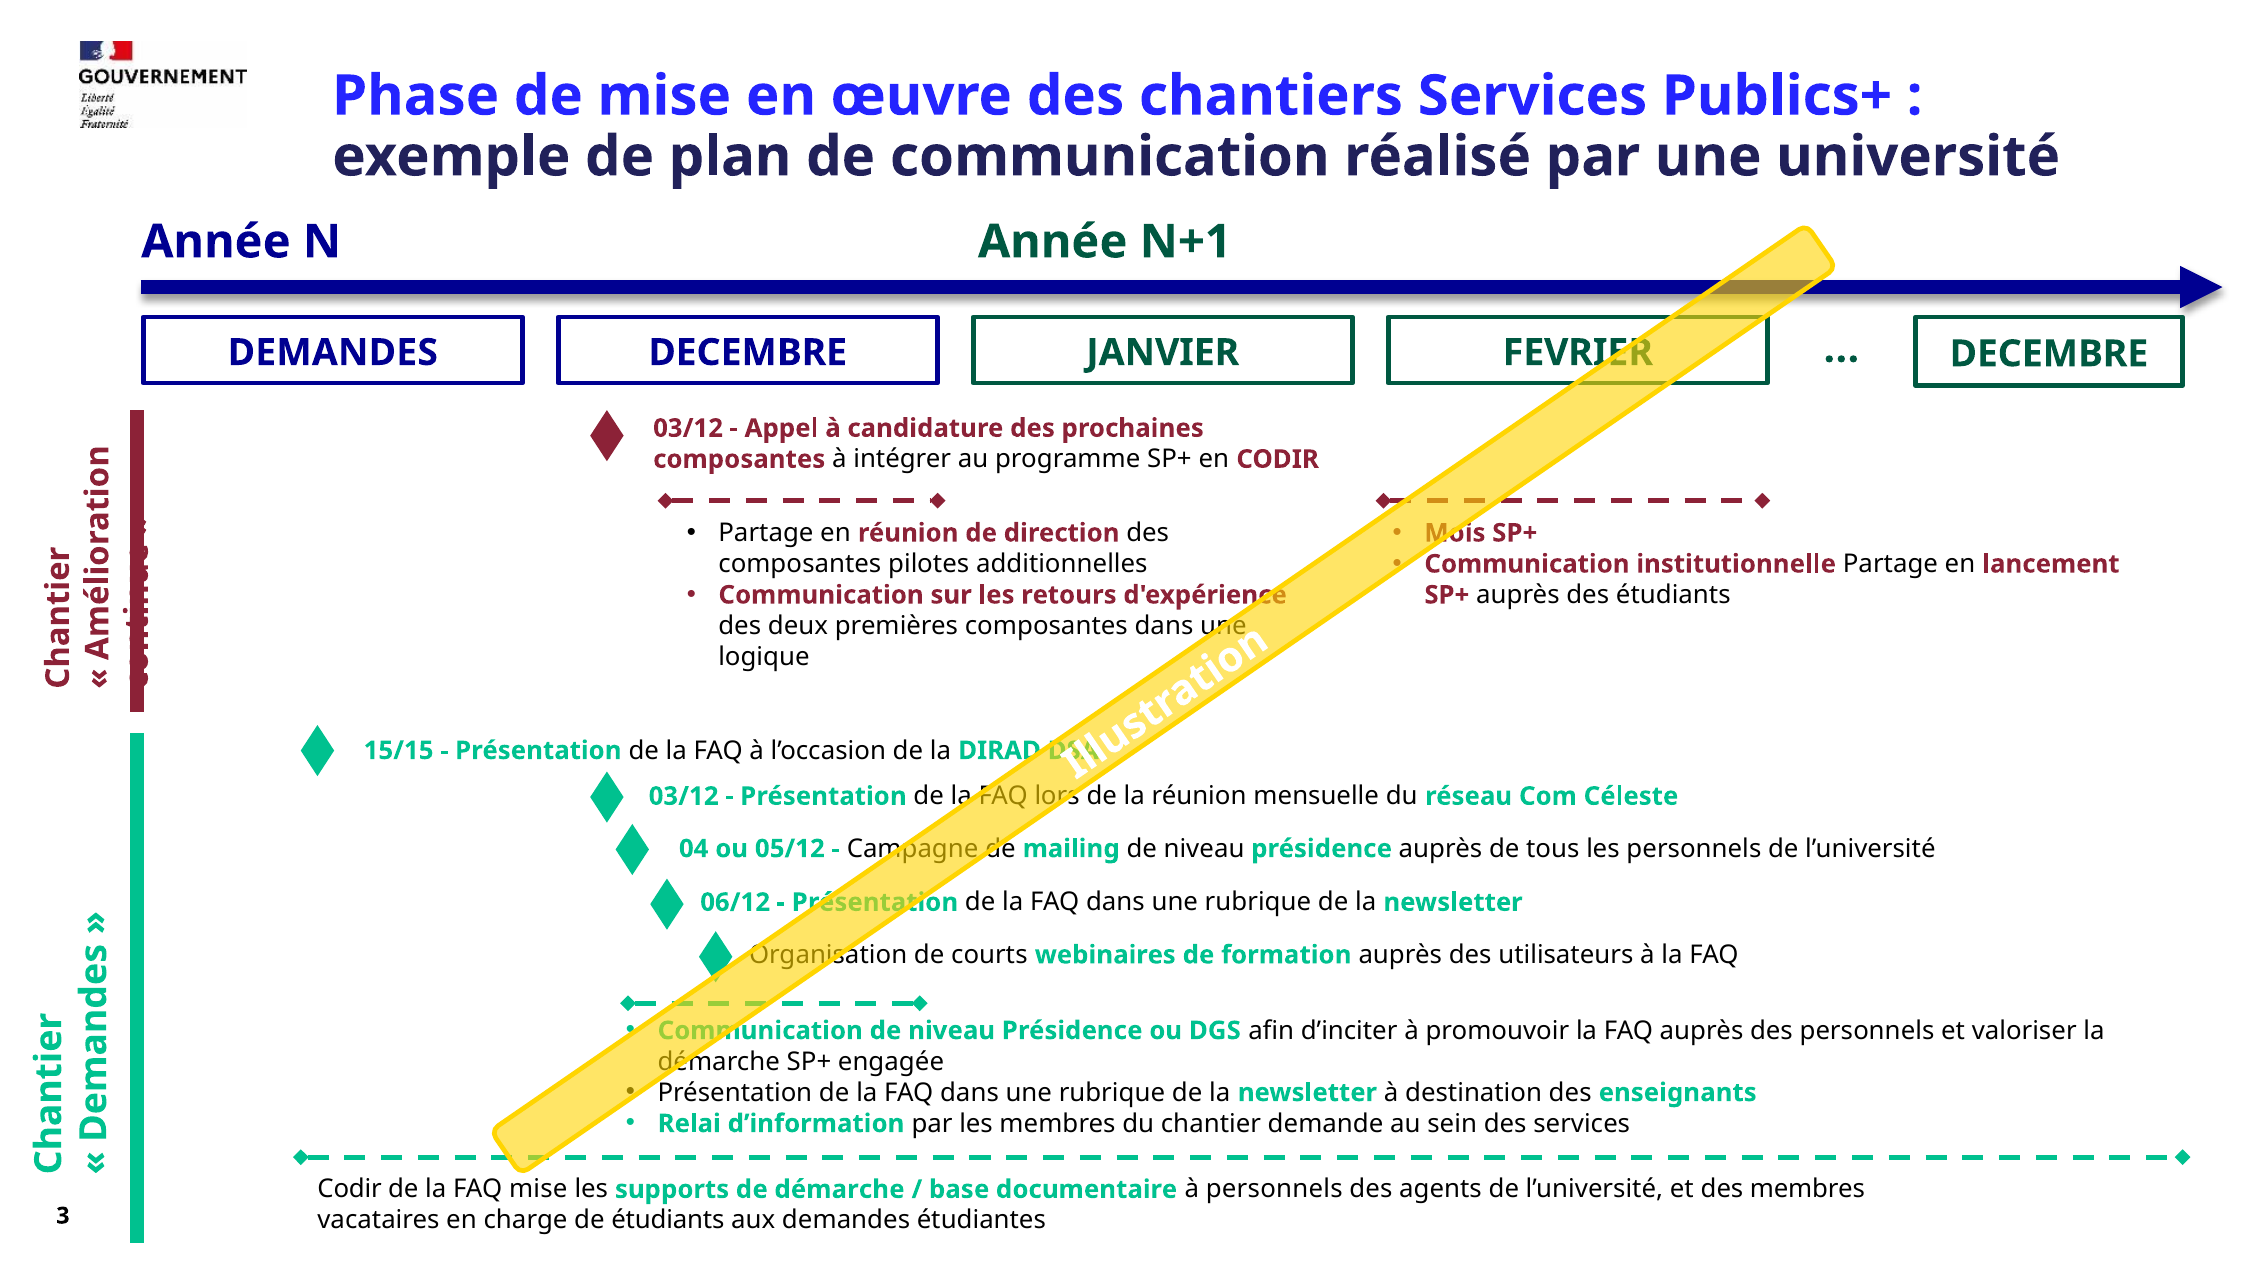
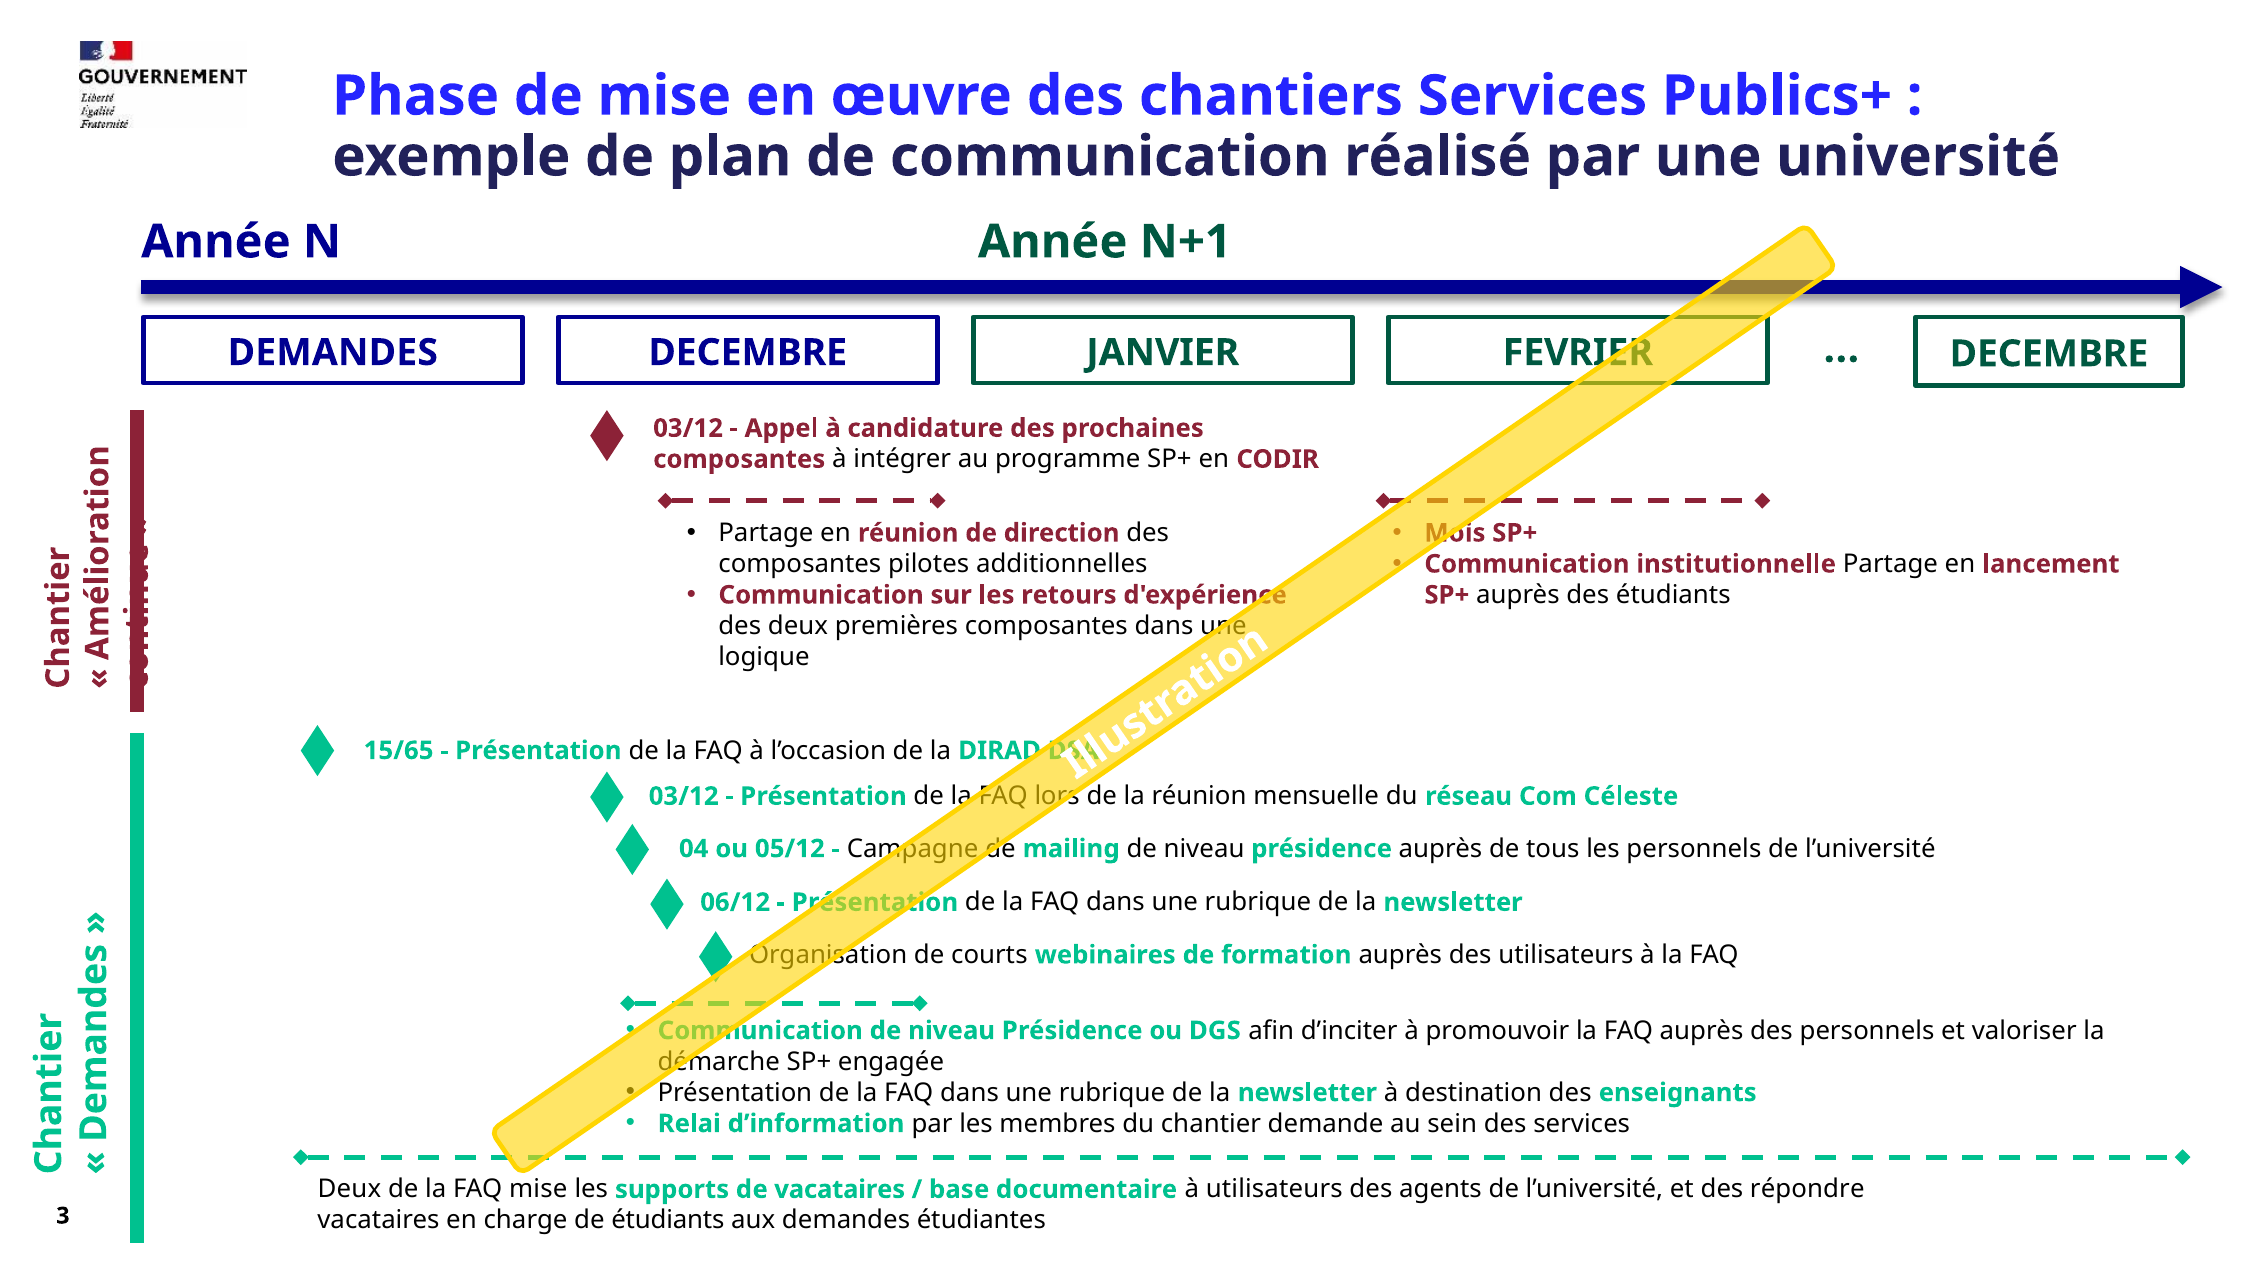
15/15: 15/15 -> 15/65
Codir at (350, 1189): Codir -> Deux
de démarche: démarche -> vacataires
à personnels: personnels -> utilisateurs
des membres: membres -> répondre
